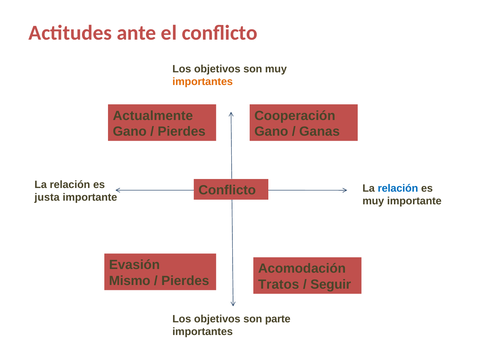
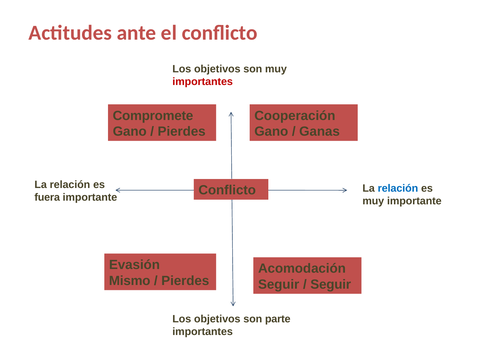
importantes at (203, 82) colour: orange -> red
Actualmente: Actualmente -> Compromete
justa: justa -> fuera
Tratos at (279, 284): Tratos -> Seguir
